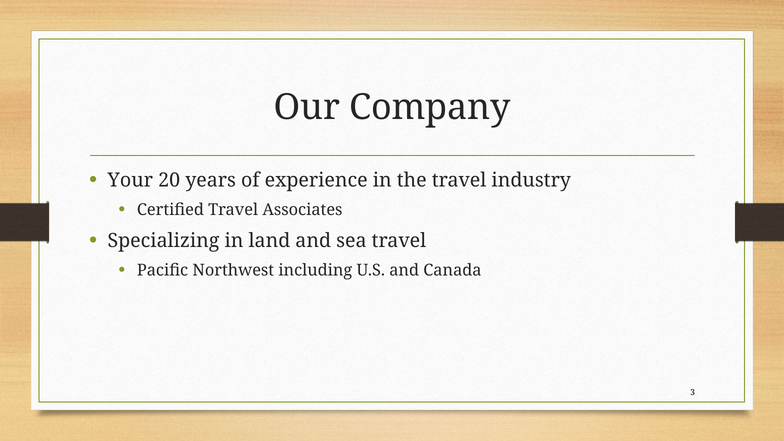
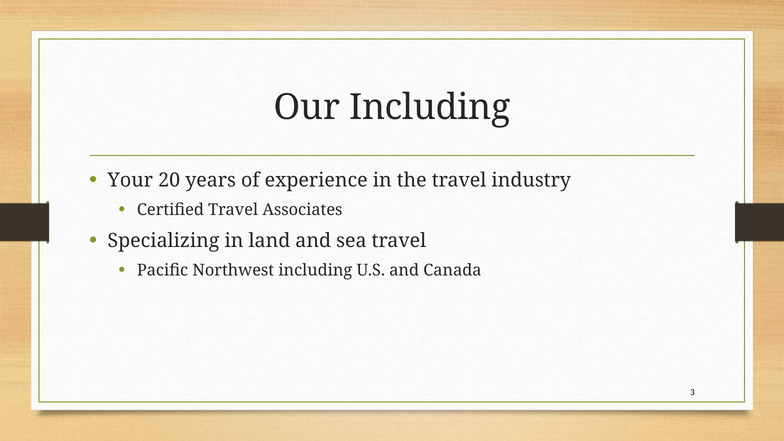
Our Company: Company -> Including
